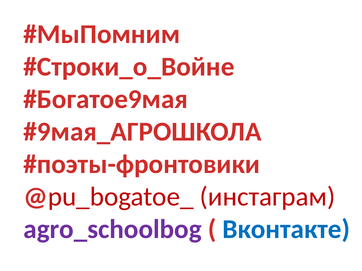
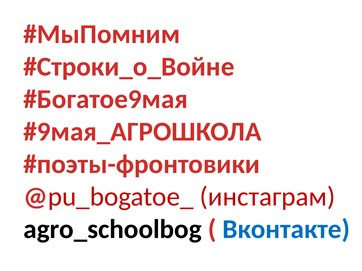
agro_schoolbog colour: purple -> black
